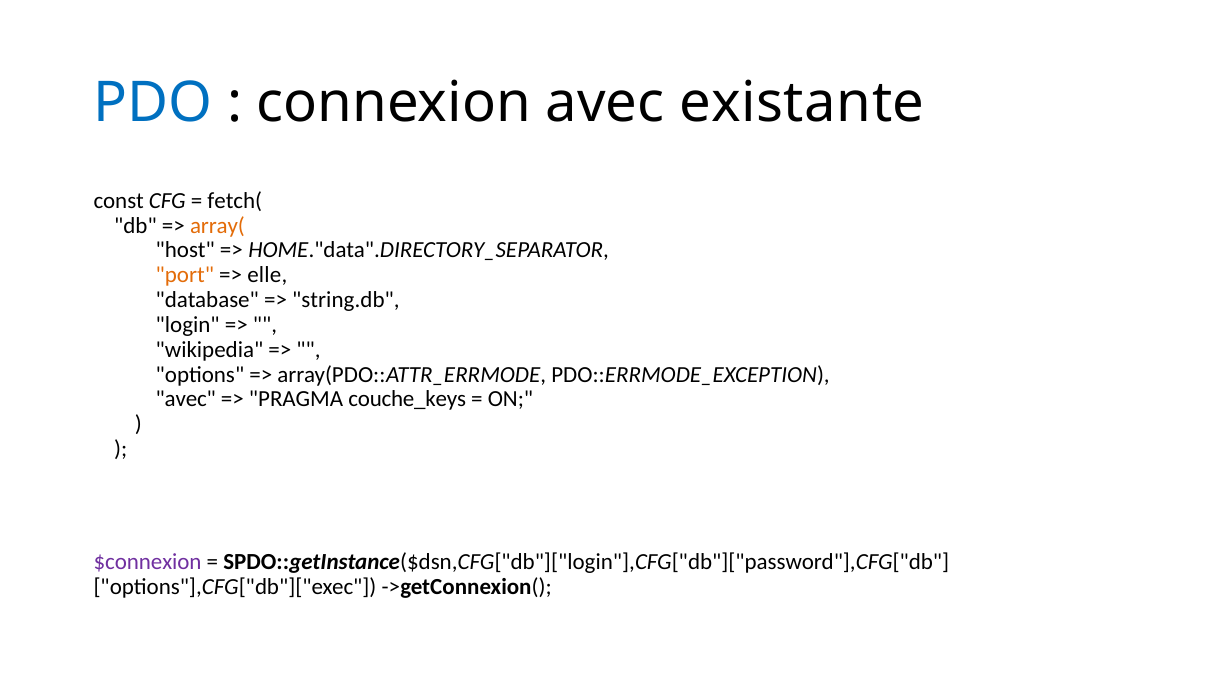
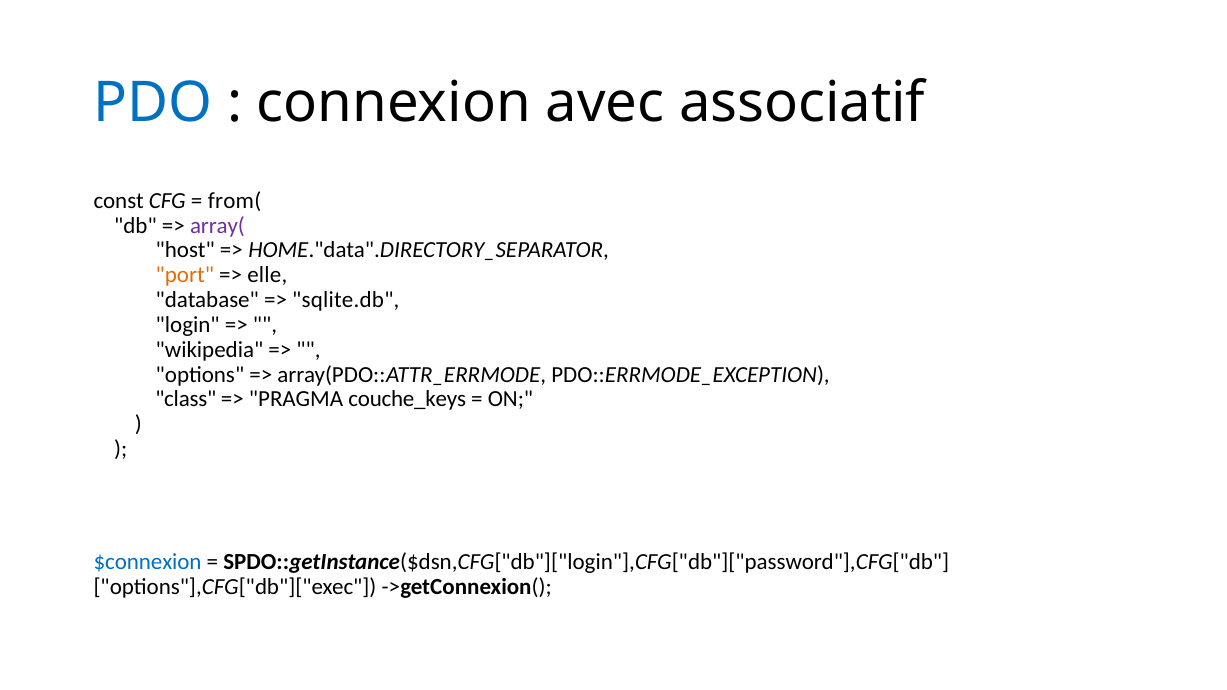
existante: existante -> associatif
fetch(: fetch( -> from(
array( colour: orange -> purple
string.db: string.db -> sqlite.db
avec at (186, 399): avec -> class
$connexion colour: purple -> blue
